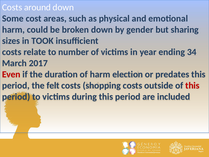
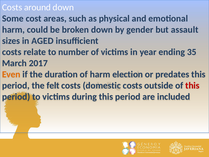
sharing: sharing -> assault
TOOK: TOOK -> AGED
34: 34 -> 35
Even colour: red -> orange
shopping: shopping -> domestic
